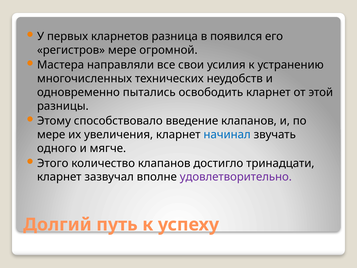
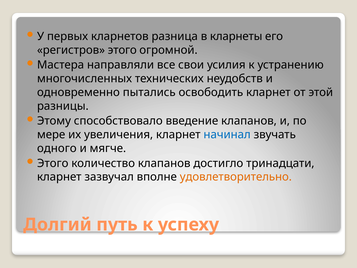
появился: появился -> кларнеты
регистров мере: мере -> этого
удовлетворительно colour: purple -> orange
